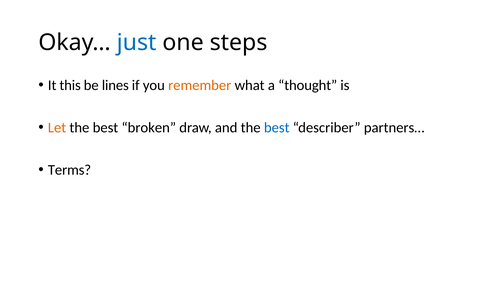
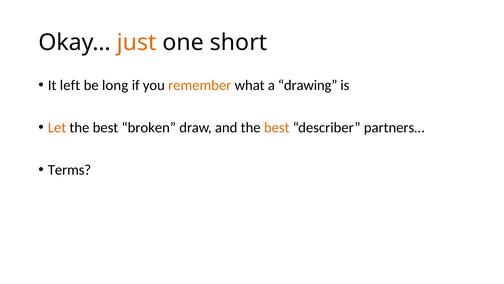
just colour: blue -> orange
steps: steps -> short
this: this -> left
lines: lines -> long
thought: thought -> drawing
best at (277, 127) colour: blue -> orange
